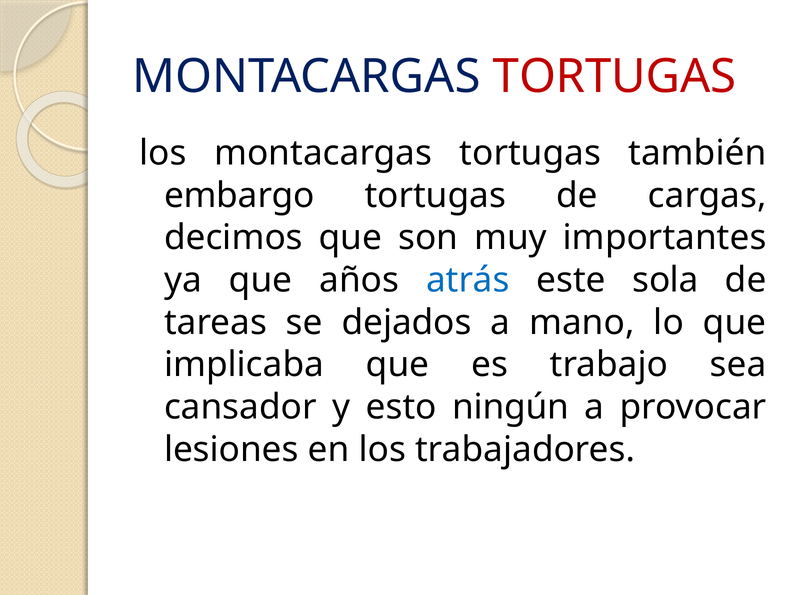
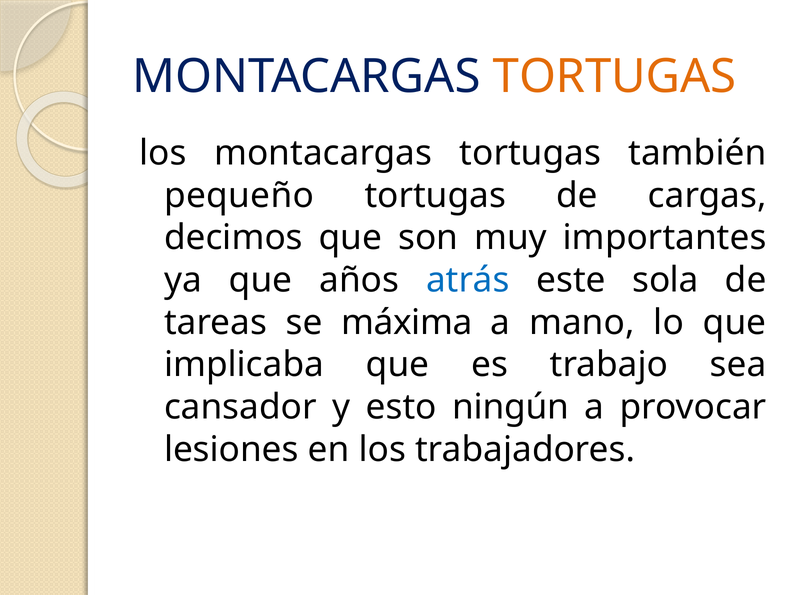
TORTUGAS at (615, 77) colour: red -> orange
embargo: embargo -> pequeño
dejados: dejados -> máxima
